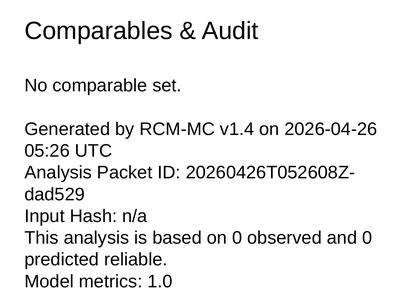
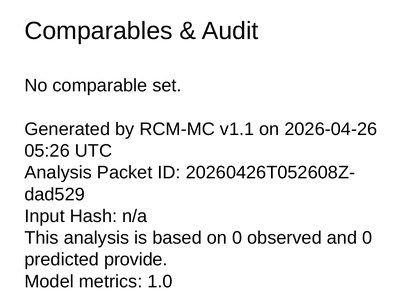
v1.4: v1.4 -> v1.1
reliable: reliable -> provide
